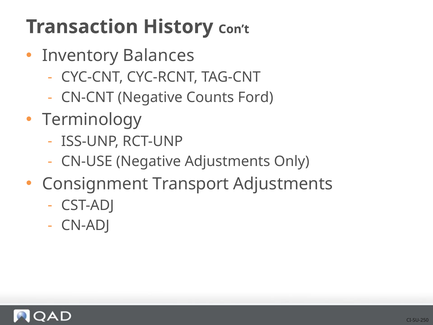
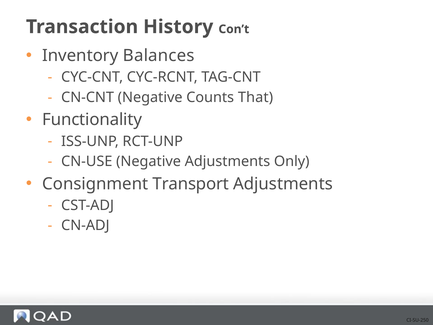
Ford: Ford -> That
Terminology: Terminology -> Functionality
